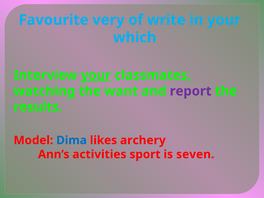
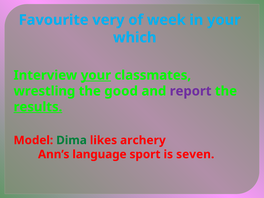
write: write -> week
watching: watching -> wrestling
want: want -> good
results underline: none -> present
Dima colour: blue -> green
activities: activities -> language
